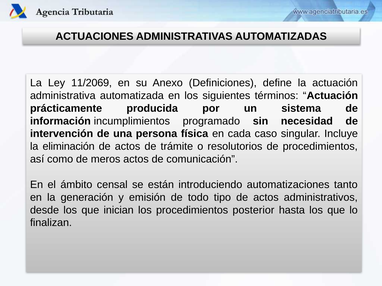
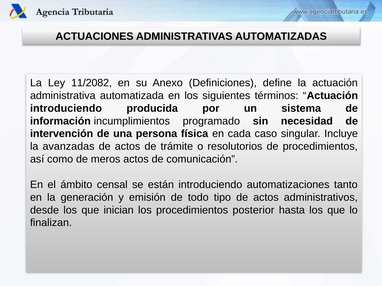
11/2069: 11/2069 -> 11/2082
prácticamente at (66, 108): prácticamente -> introduciendo
eliminación: eliminación -> avanzadas
